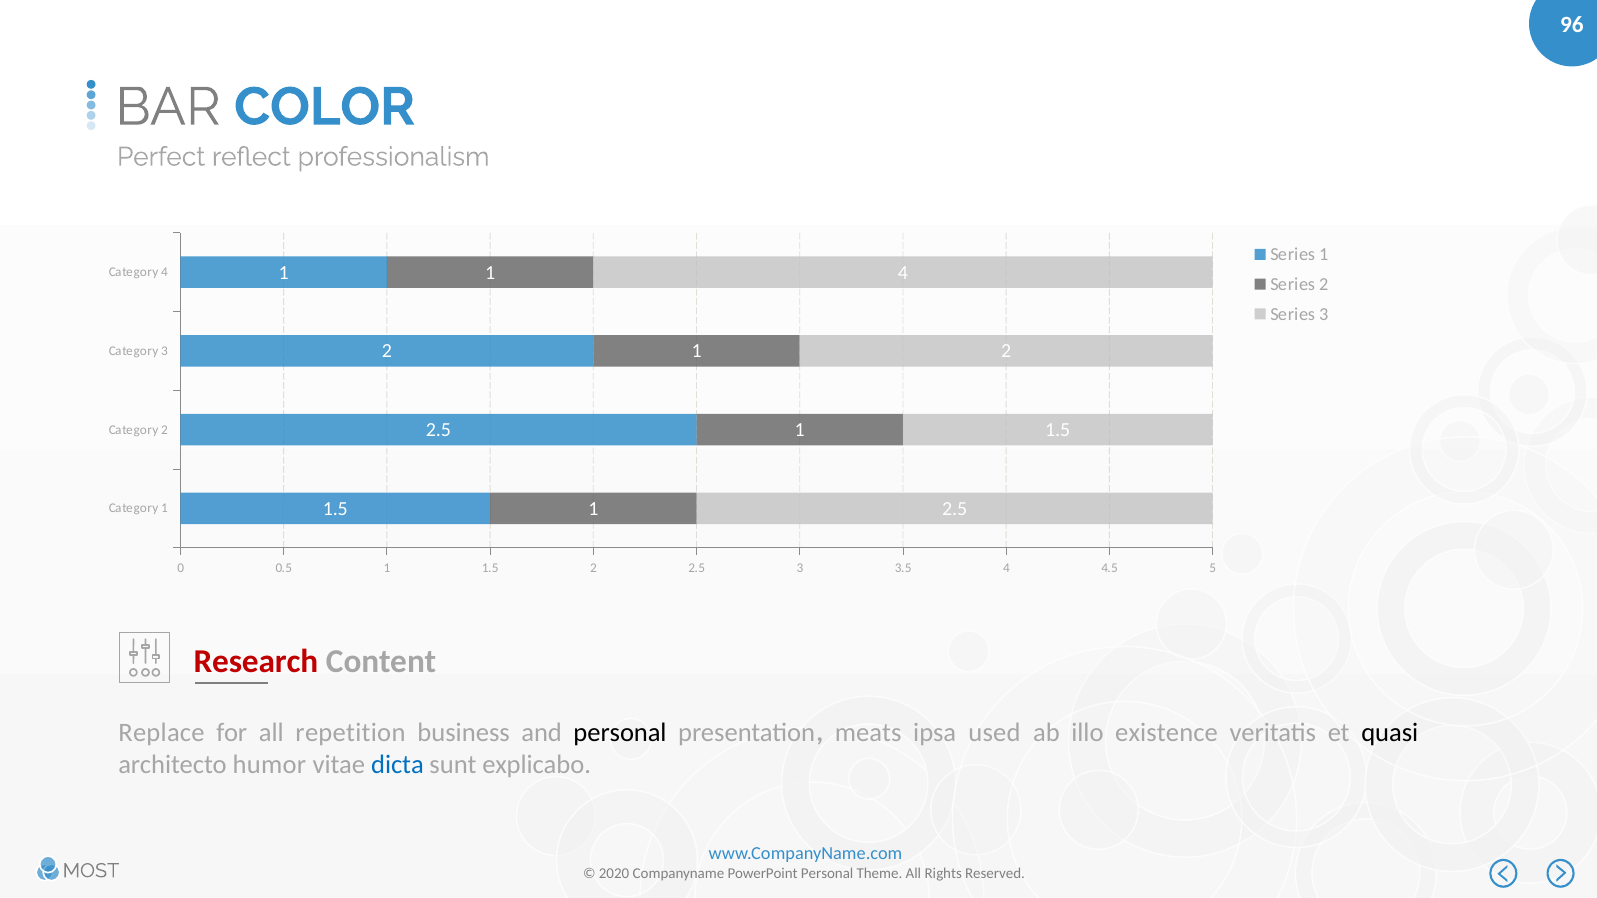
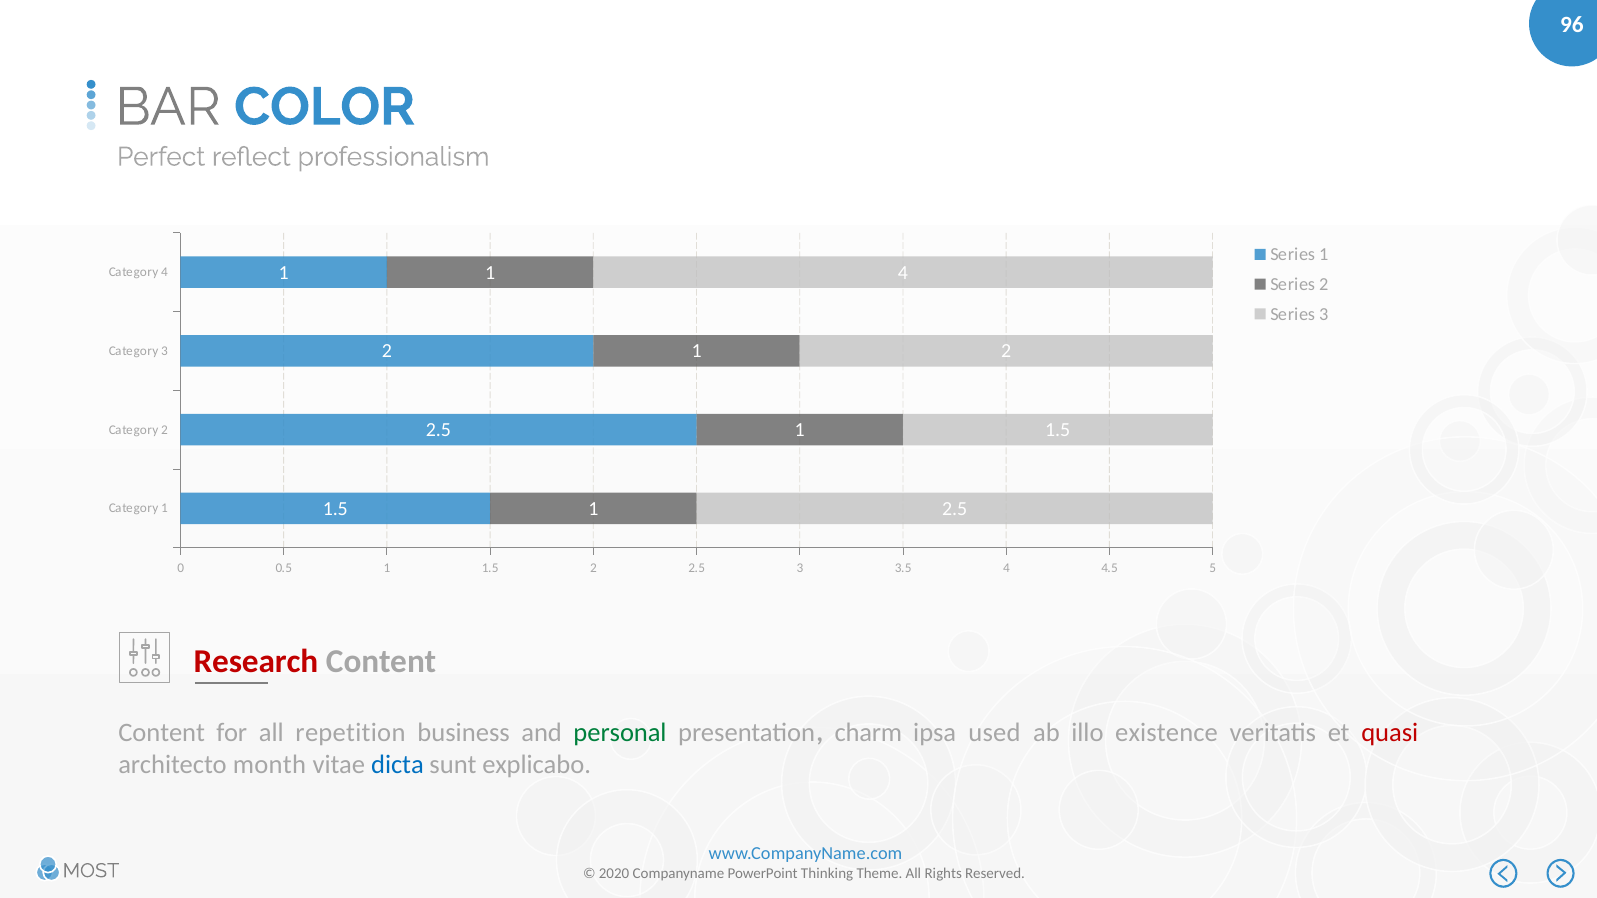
Replace at (162, 733): Replace -> Content
personal at (620, 733) colour: black -> green
meats: meats -> charm
quasi colour: black -> red
humor: humor -> month
Personal at (827, 874): Personal -> Thinking
